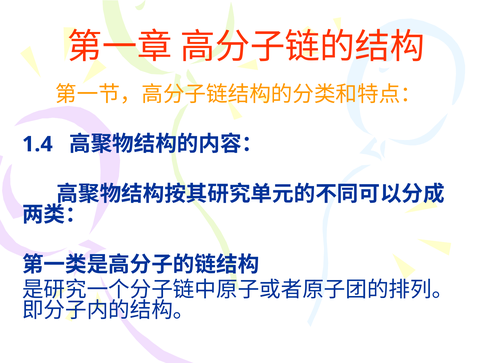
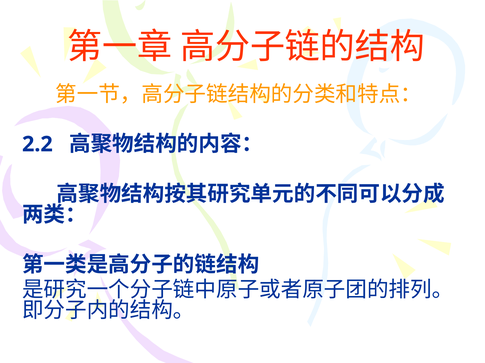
1.4: 1.4 -> 2.2
